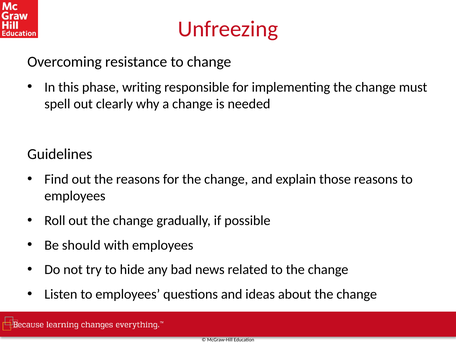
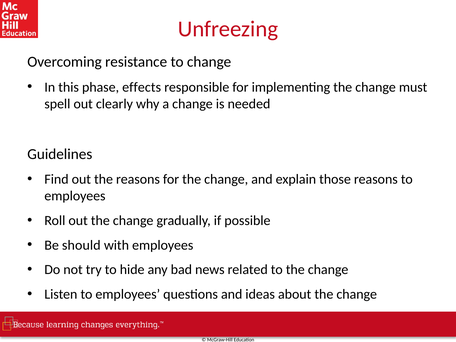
writing: writing -> effects
